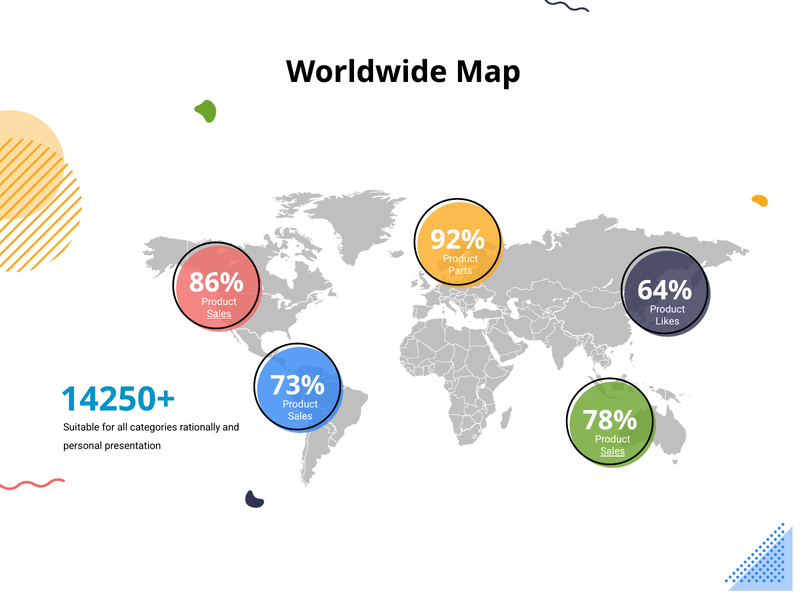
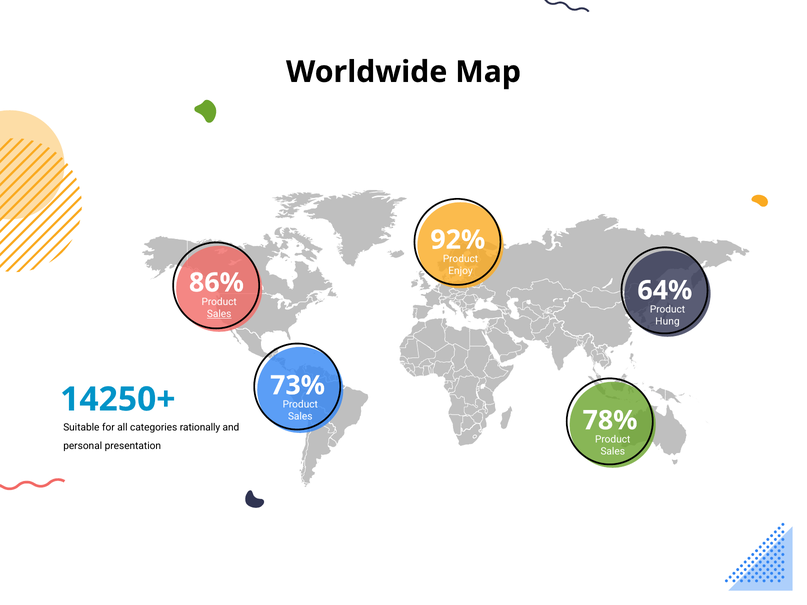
Parts: Parts -> Enjoy
Likes: Likes -> Hung
Sales at (613, 452) underline: present -> none
